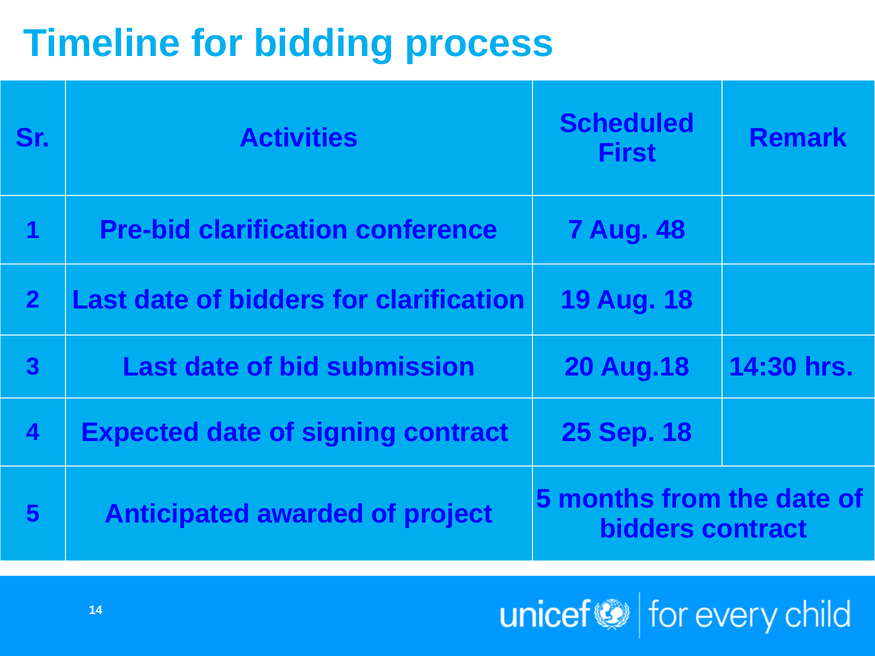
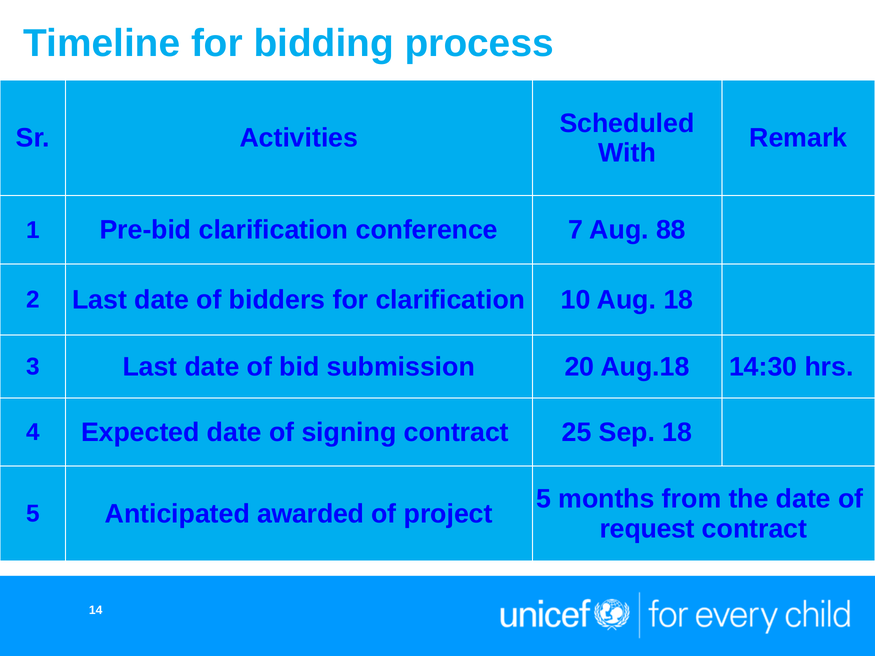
First: First -> With
48: 48 -> 88
19: 19 -> 10
bidders at (647, 529): bidders -> request
